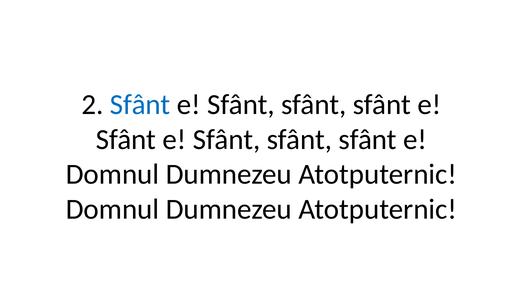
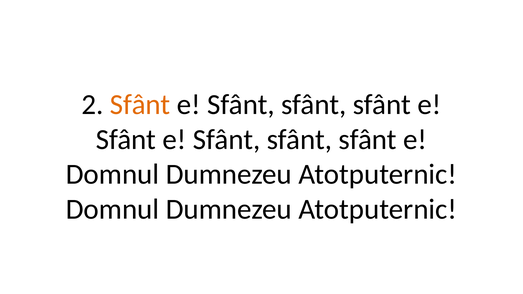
Sfânt at (140, 105) colour: blue -> orange
